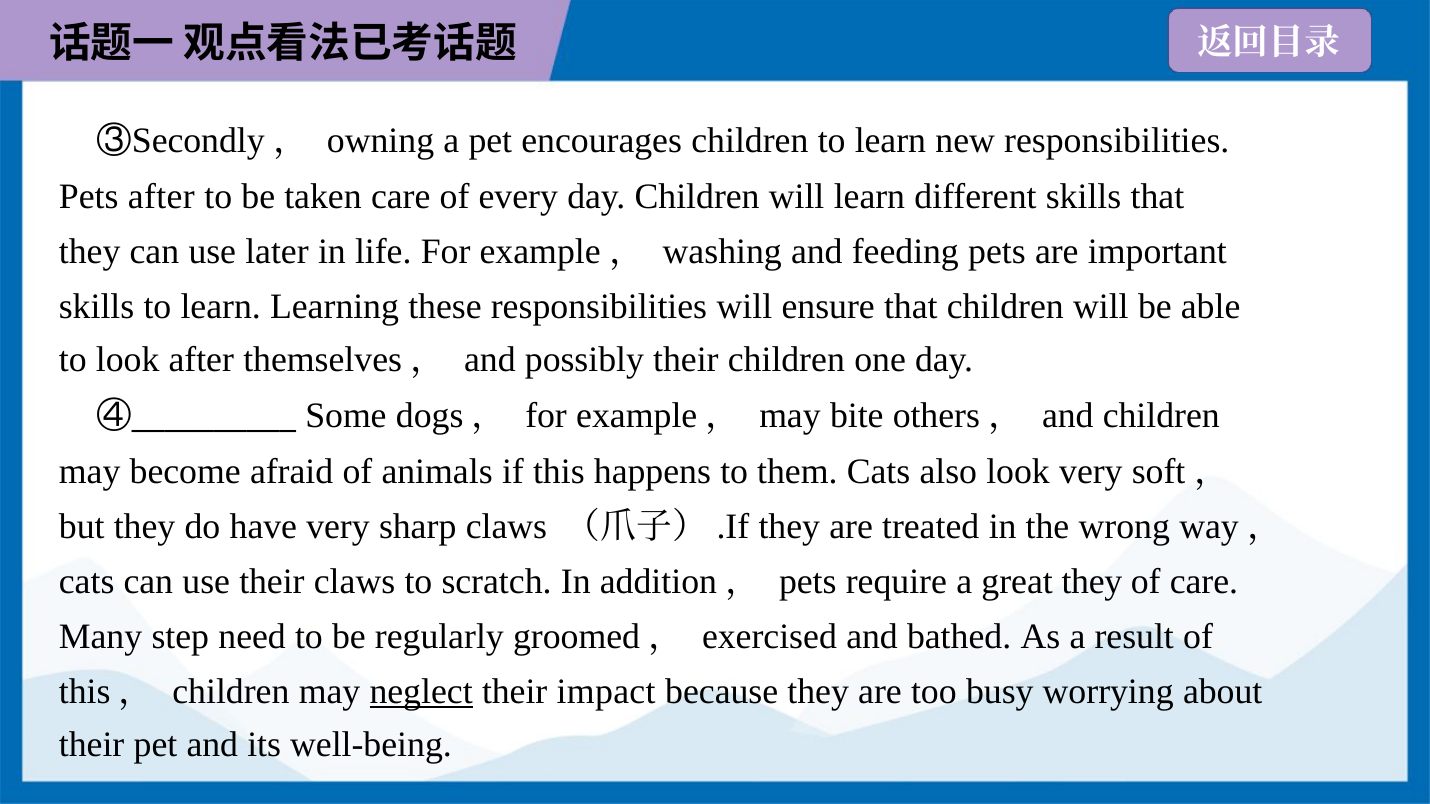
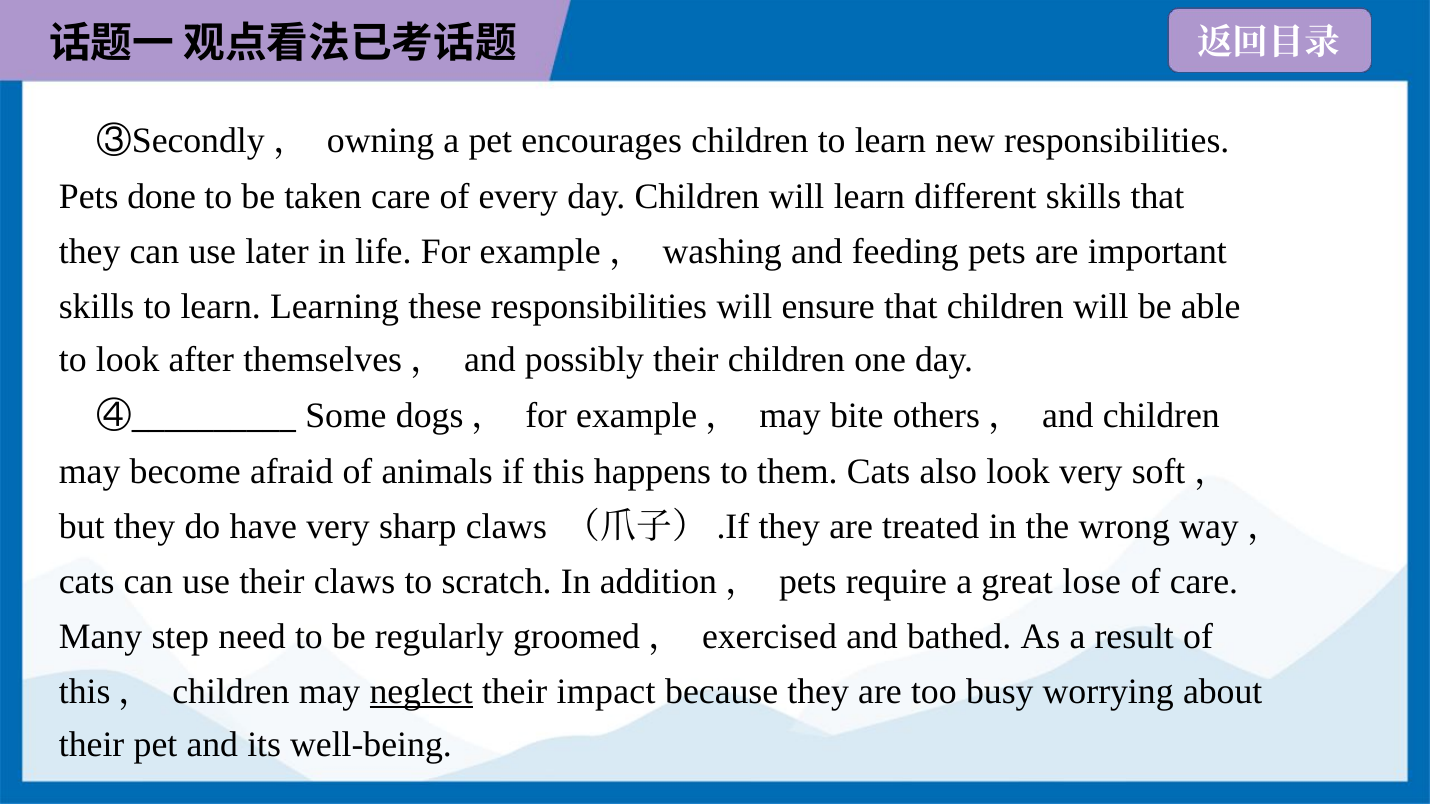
Pets after: after -> done
great they: they -> lose
